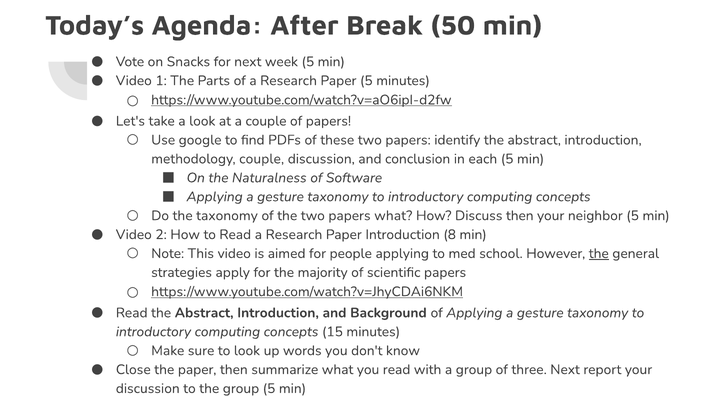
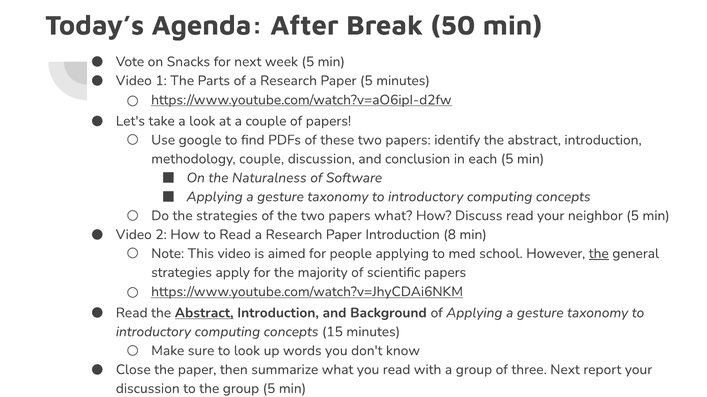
the taxonomy: taxonomy -> strategies
Discuss then: then -> read
Abstract at (204, 313) underline: none -> present
